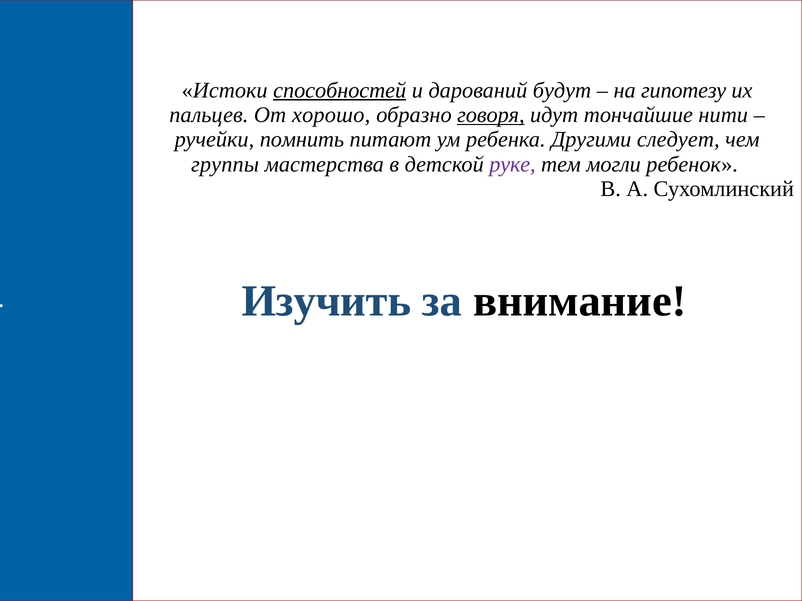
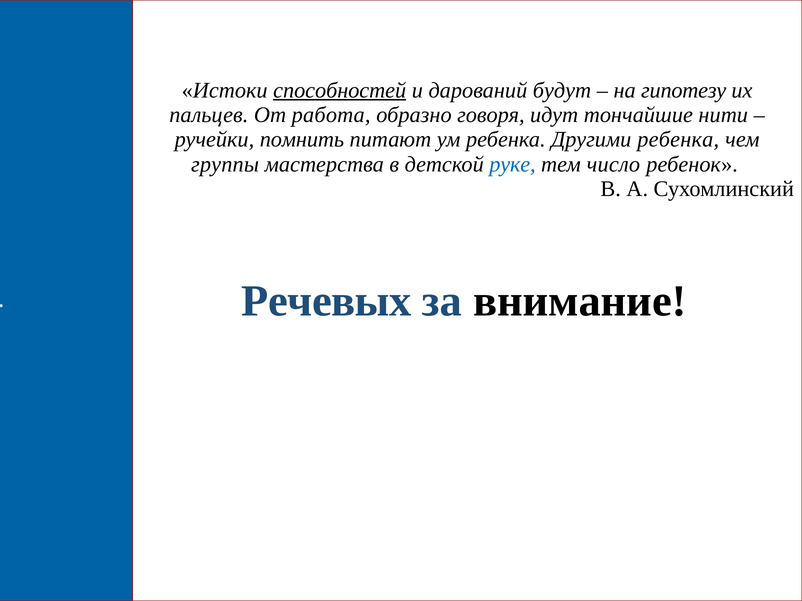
хорошо: хорошо -> работа
говоря underline: present -> none
Другими следует: следует -> ребенка
руке colour: purple -> blue
могли: могли -> число
Изучить: Изучить -> Речевых
